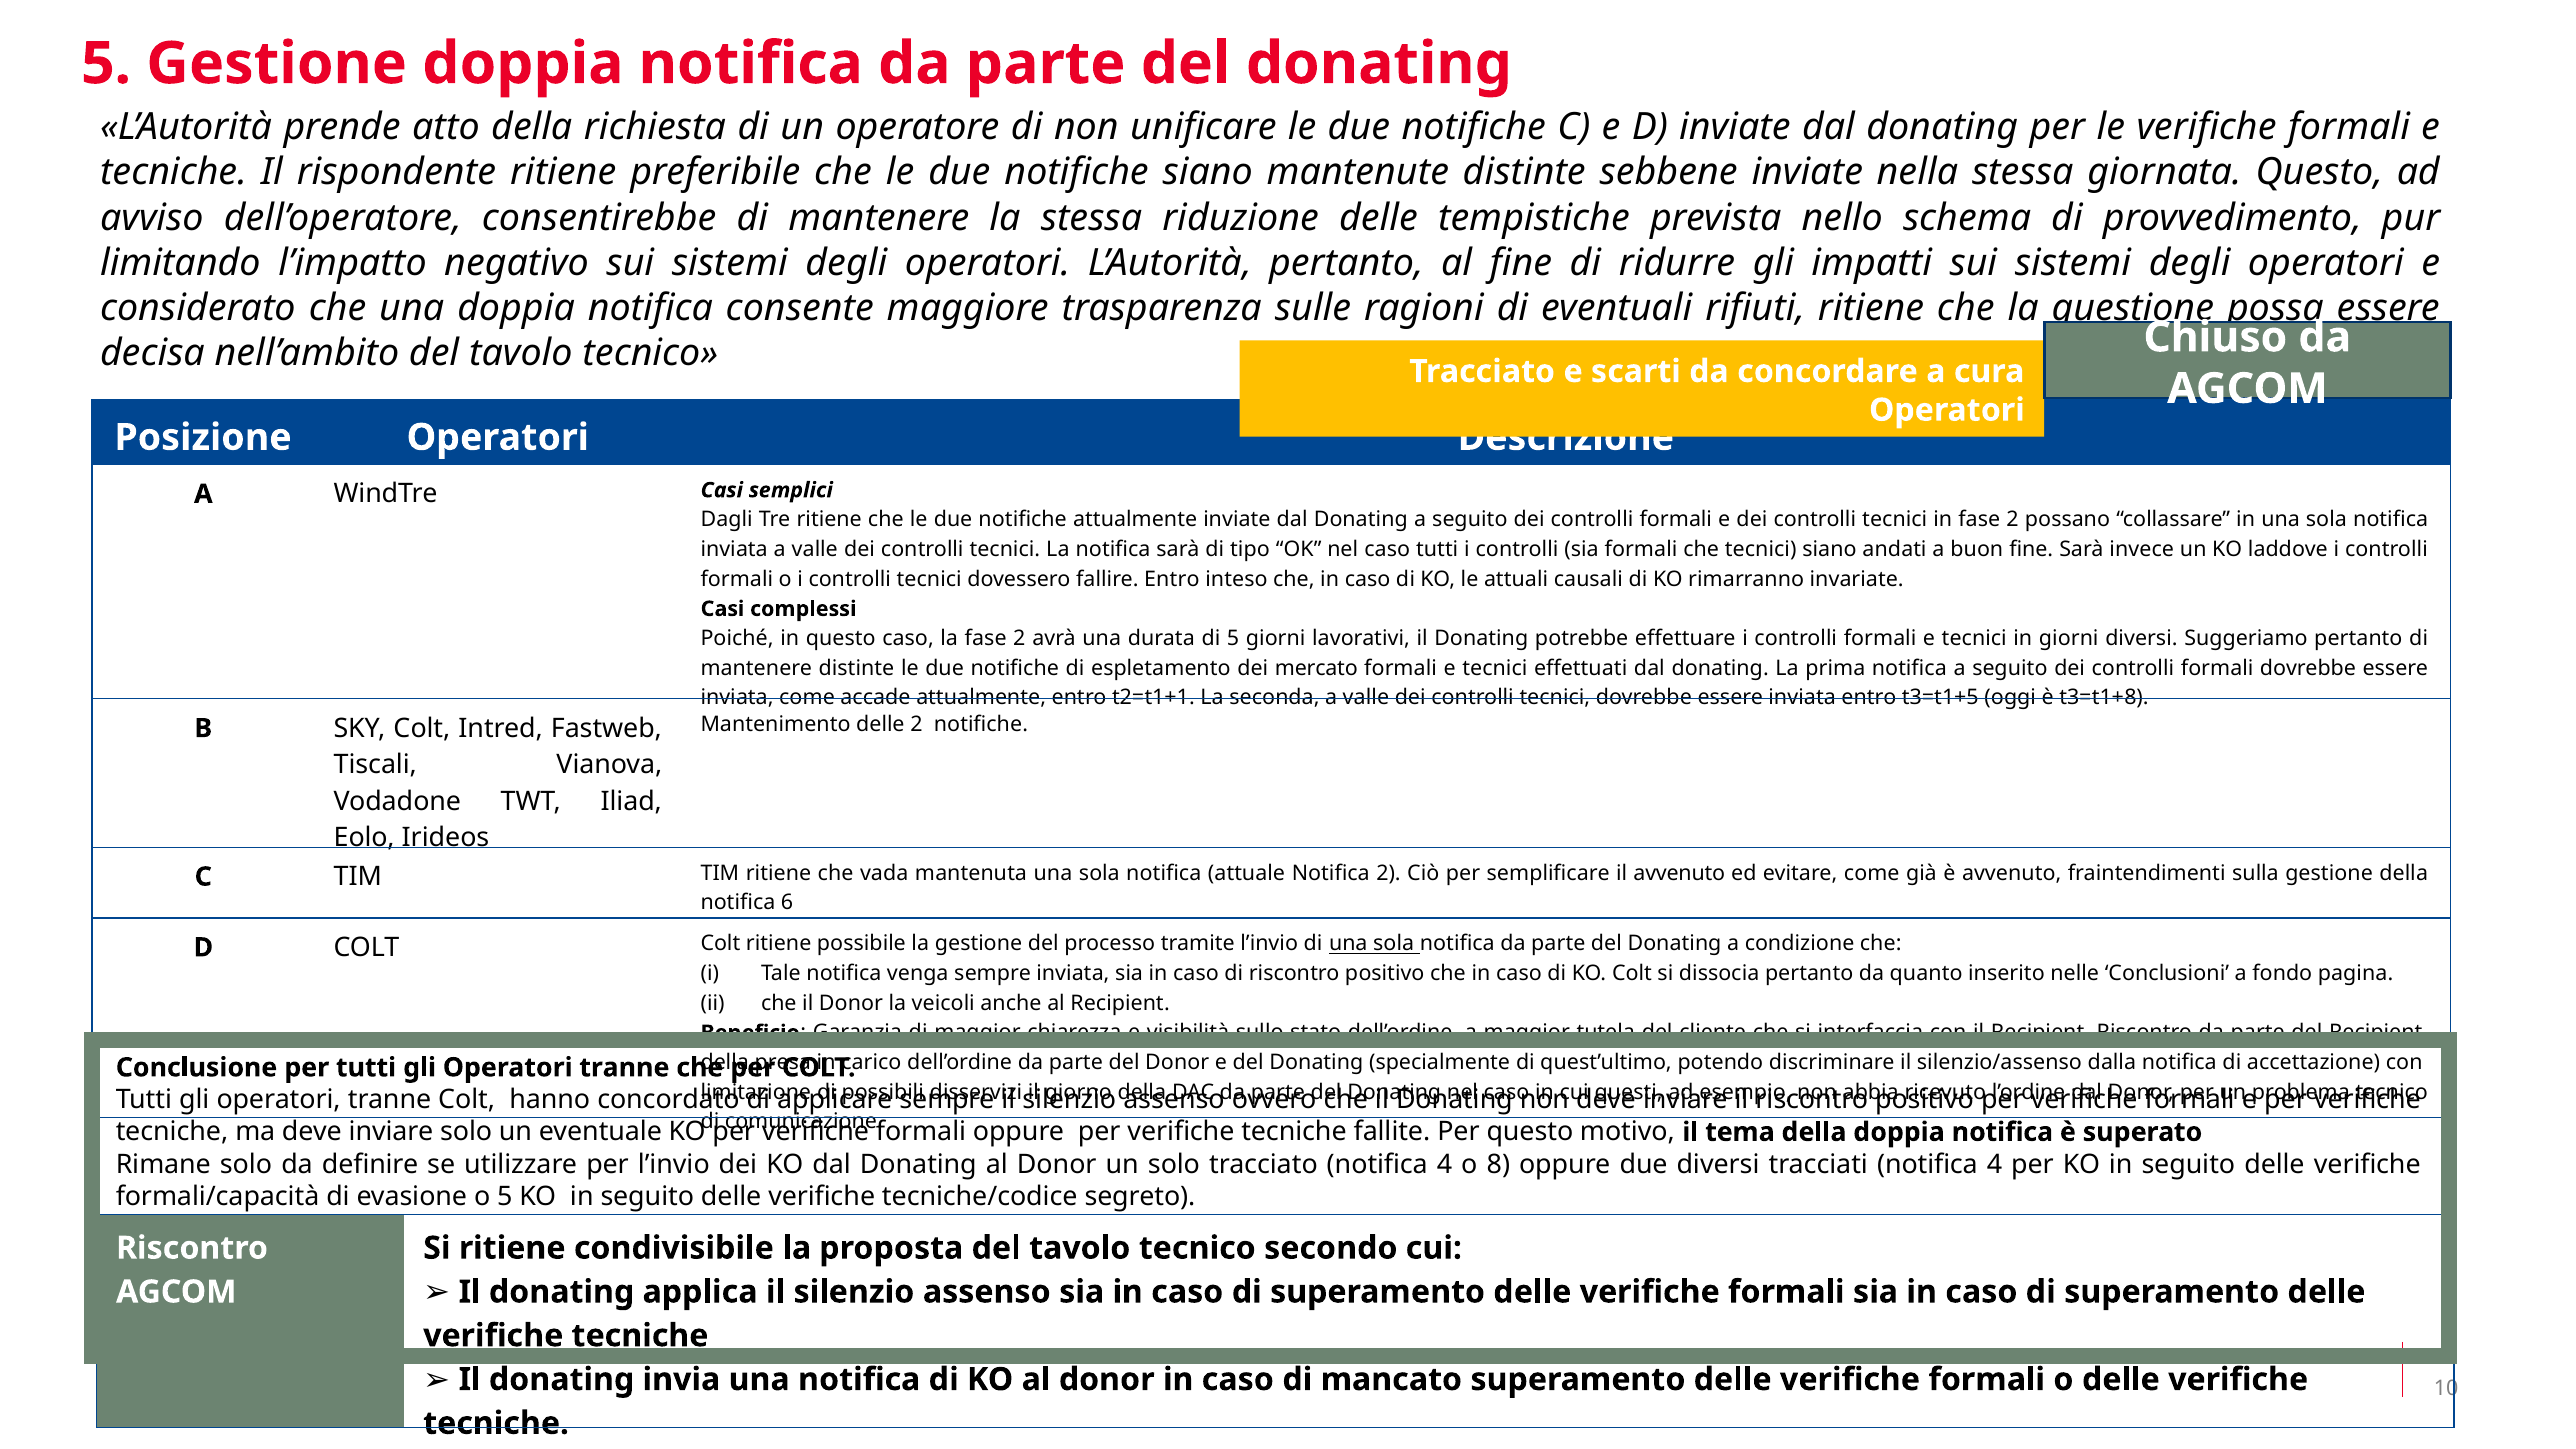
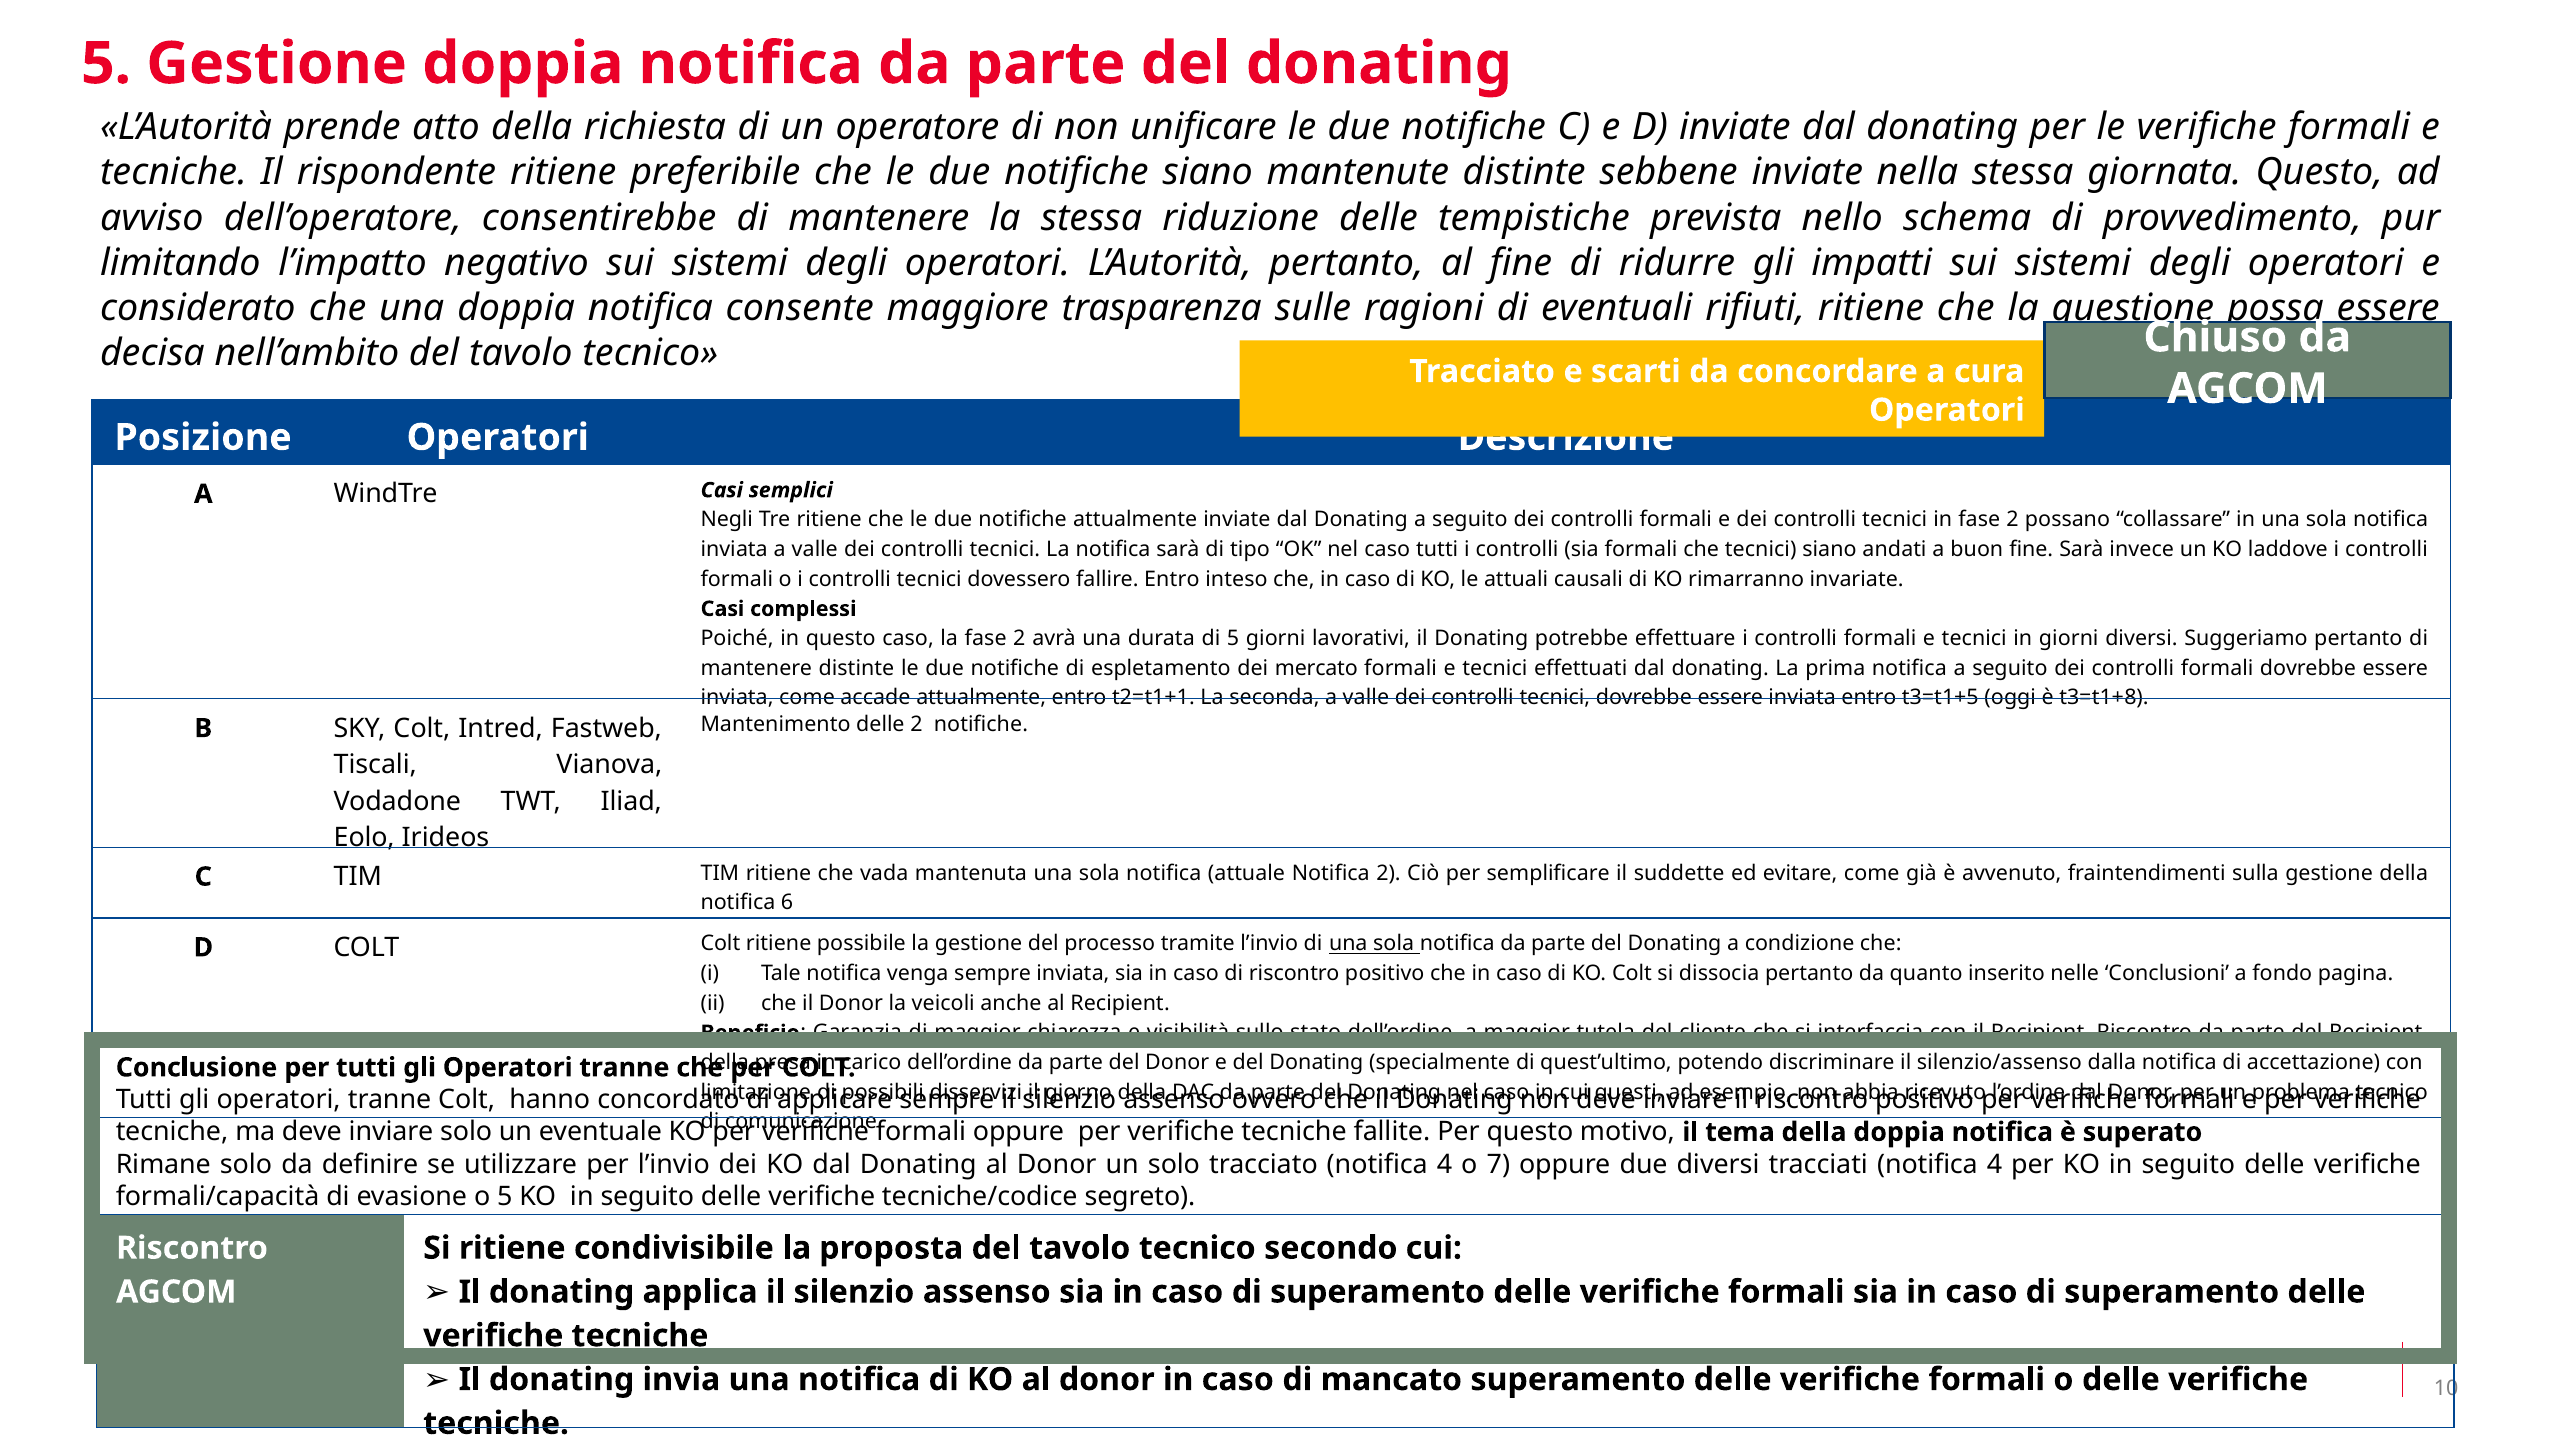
Dagli: Dagli -> Negli
il avvenuto: avvenuto -> suddette
8: 8 -> 7
